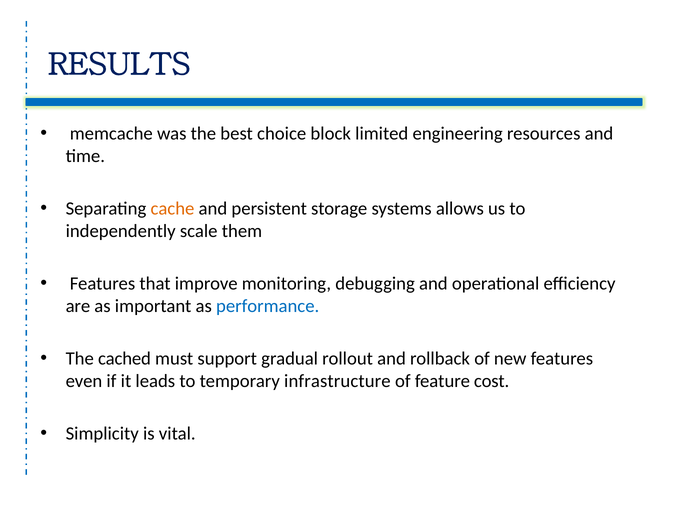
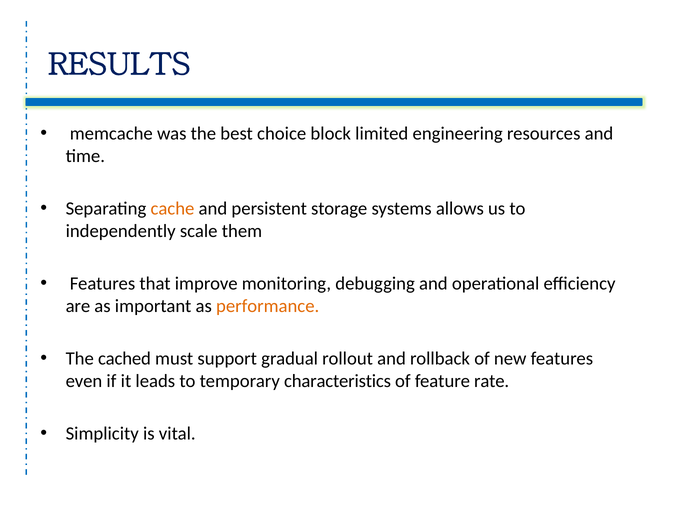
performance colour: blue -> orange
infrastructure: infrastructure -> characteristics
cost: cost -> rate
